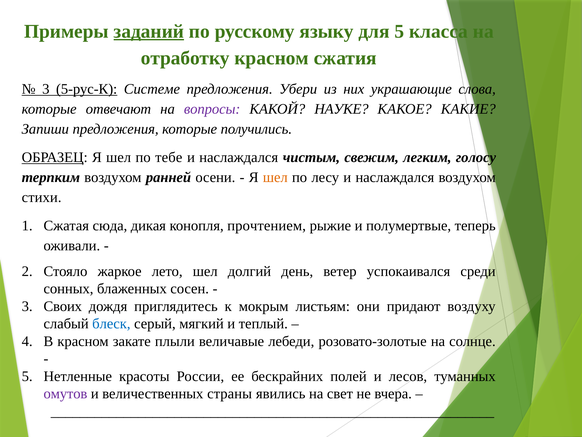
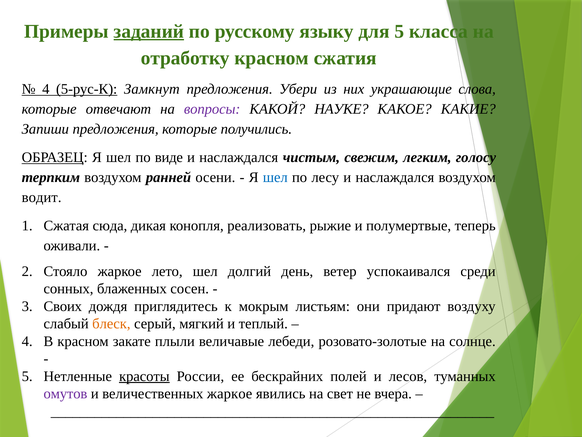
3 at (46, 89): 3 -> 4
Системе: Системе -> Замкнут
тебе: тебе -> виде
шел at (275, 177) colour: orange -> blue
стихи: стихи -> водит
прочтением: прочтением -> реализовать
блеск colour: blue -> orange
красоты underline: none -> present
величественных страны: страны -> жаркое
